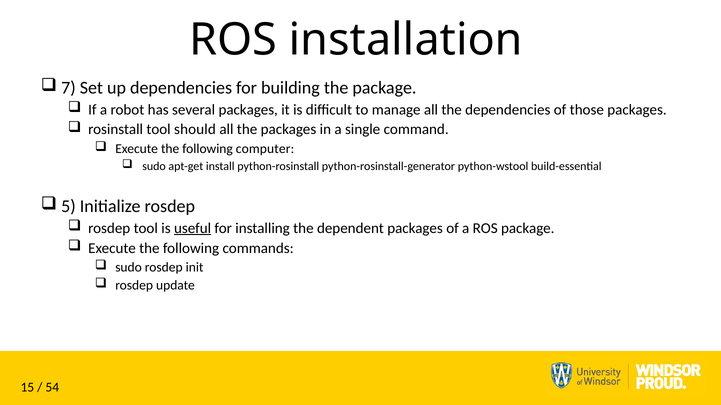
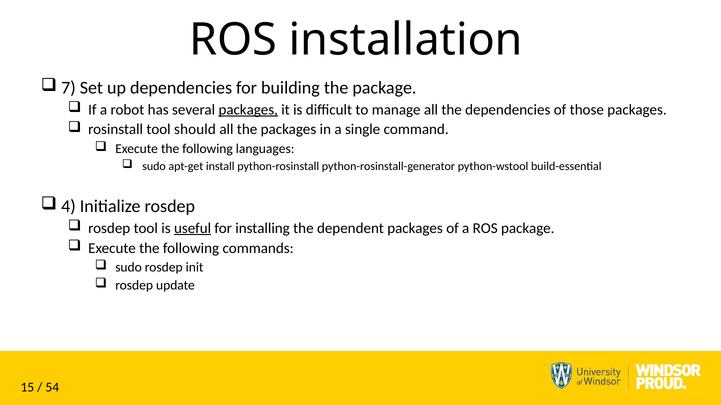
packages at (248, 110) underline: none -> present
computer: computer -> languages
5: 5 -> 4
